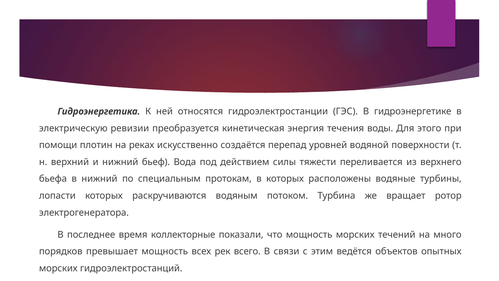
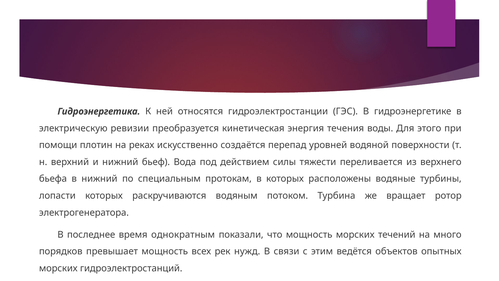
коллекторные: коллекторные -> однократным
всего: всего -> нужд
